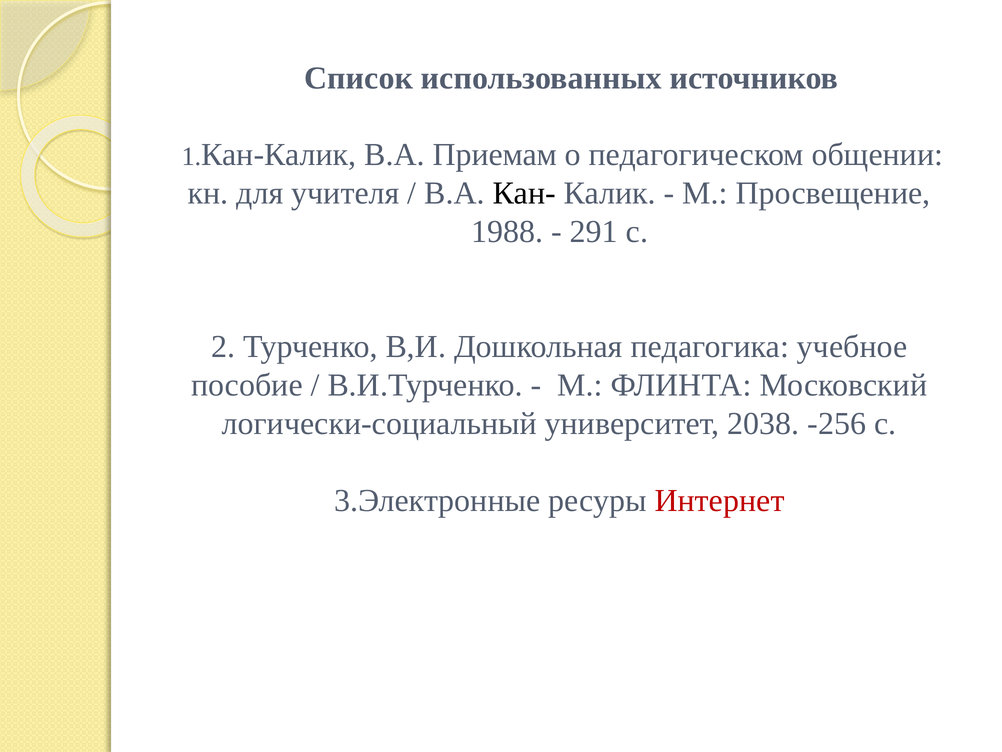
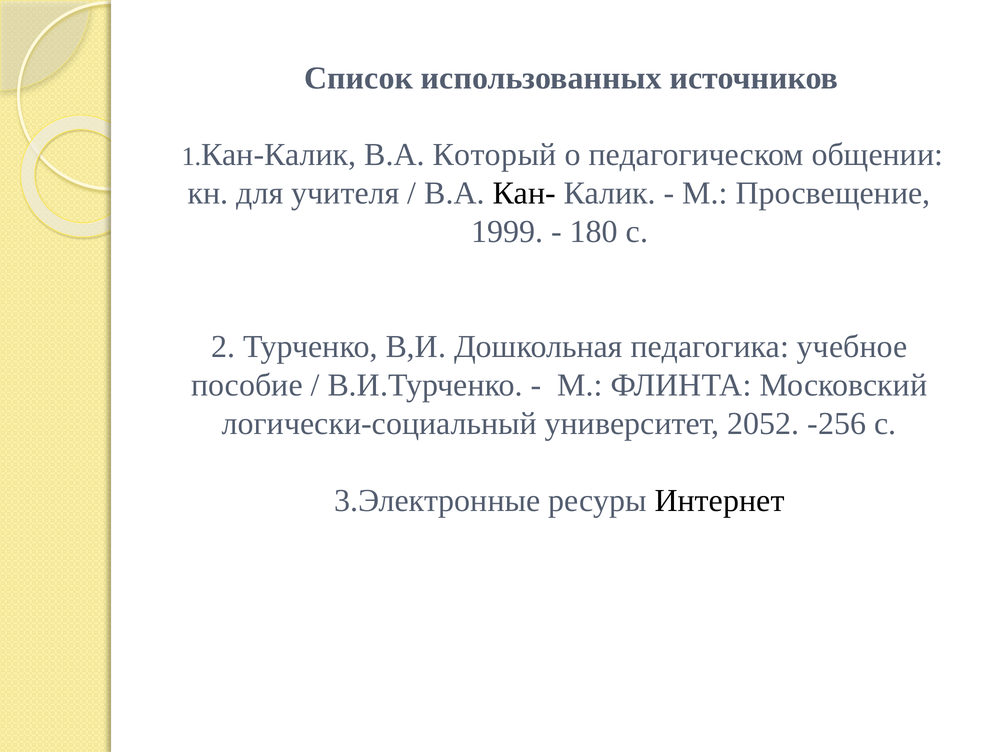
Приемам: Приемам -> Который
1988: 1988 -> 1999
291: 291 -> 180
2038: 2038 -> 2052
Интернет colour: red -> black
